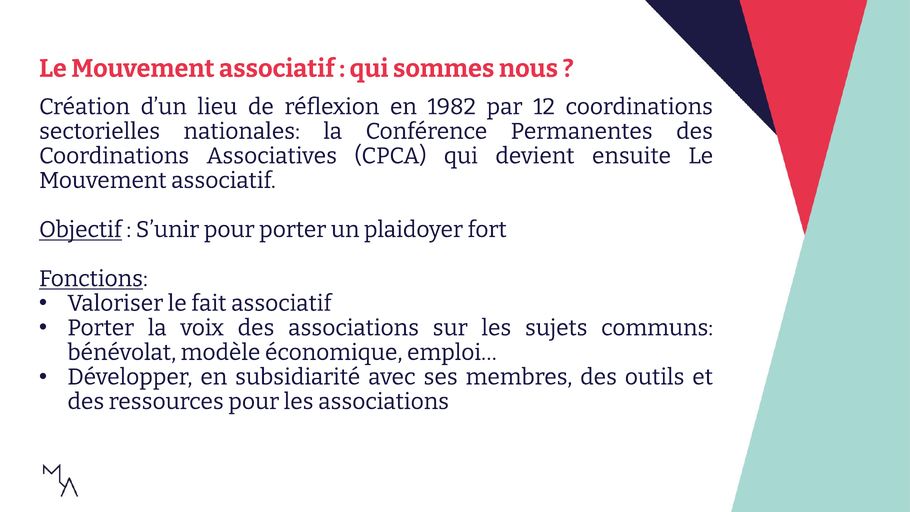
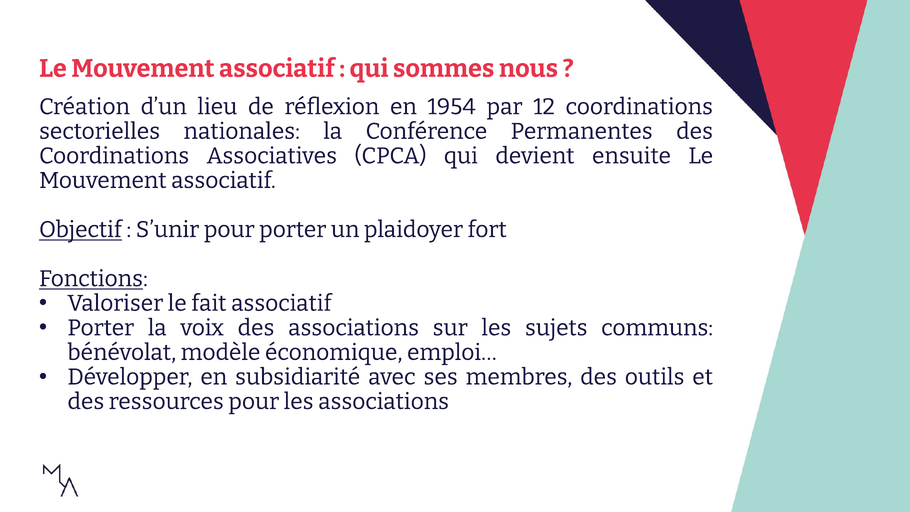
1982: 1982 -> 1954
